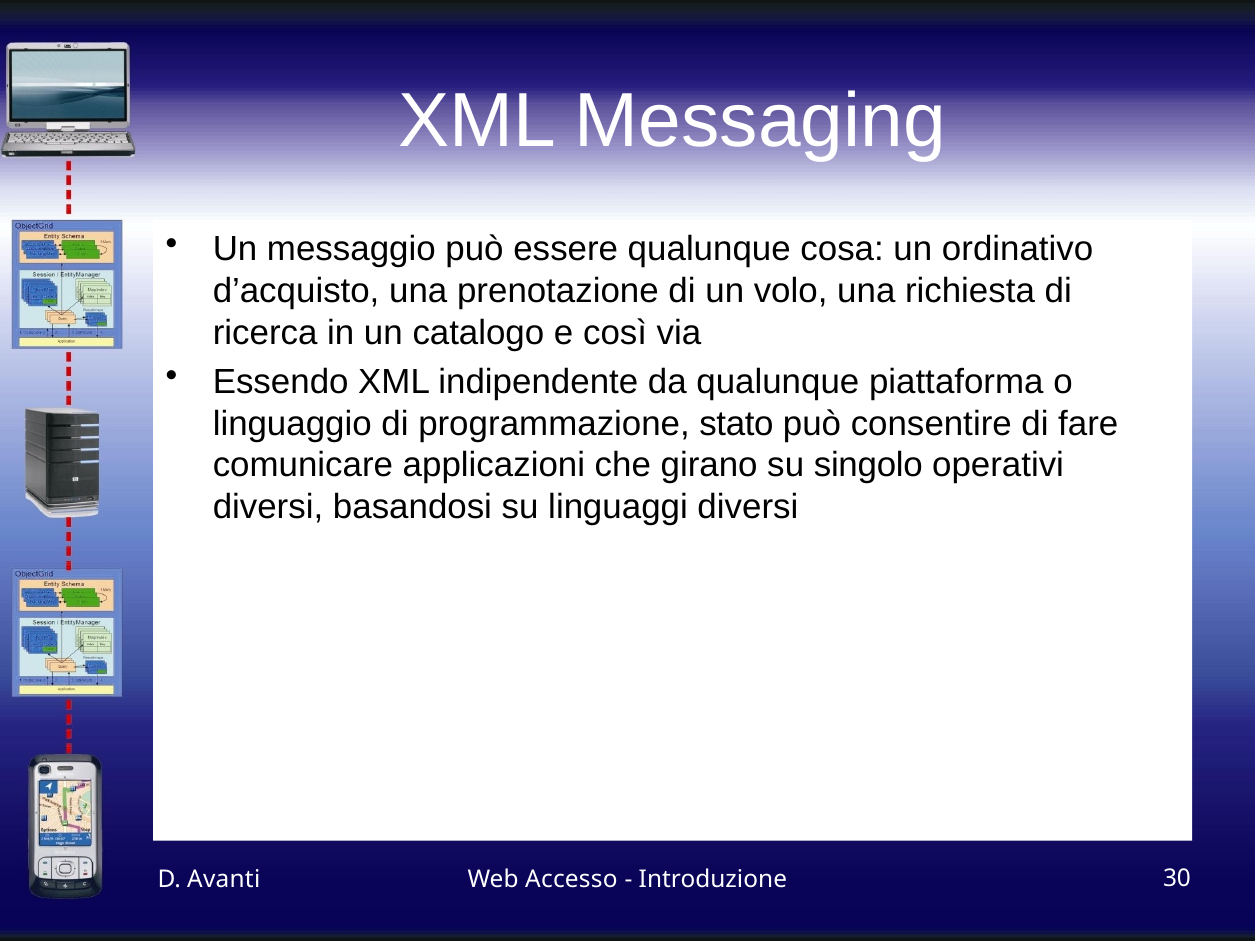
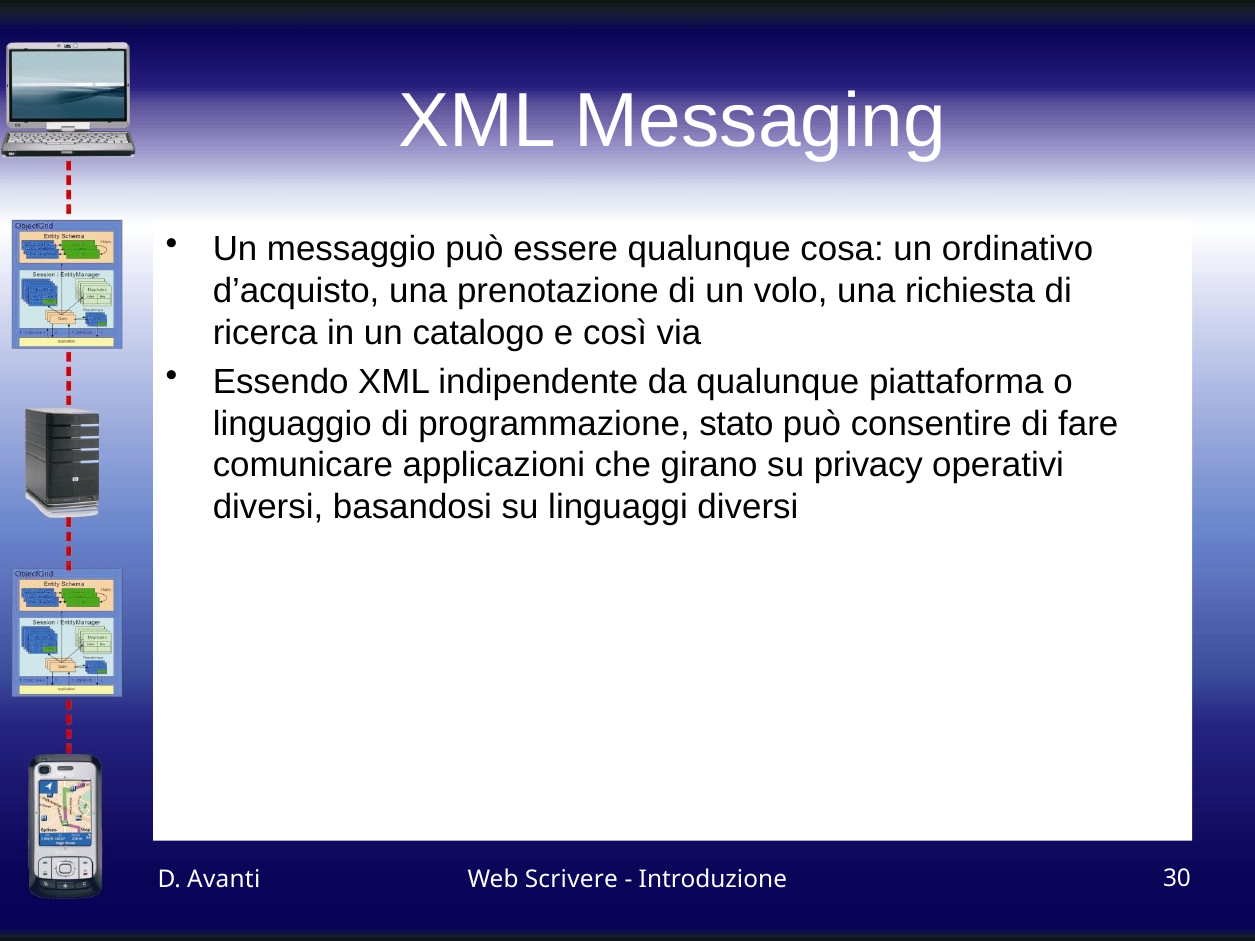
singolo: singolo -> privacy
Accesso: Accesso -> Scrivere
